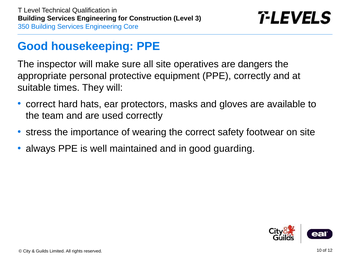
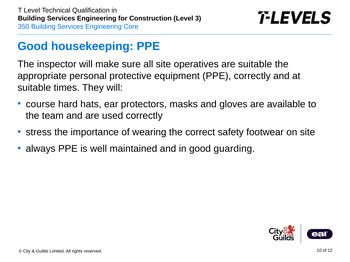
are dangers: dangers -> suitable
correct at (41, 104): correct -> course
